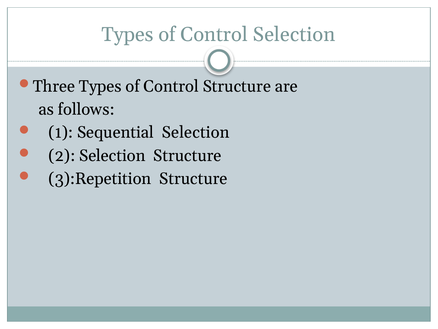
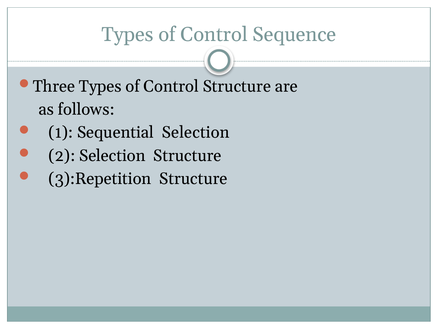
Control Selection: Selection -> Sequence
